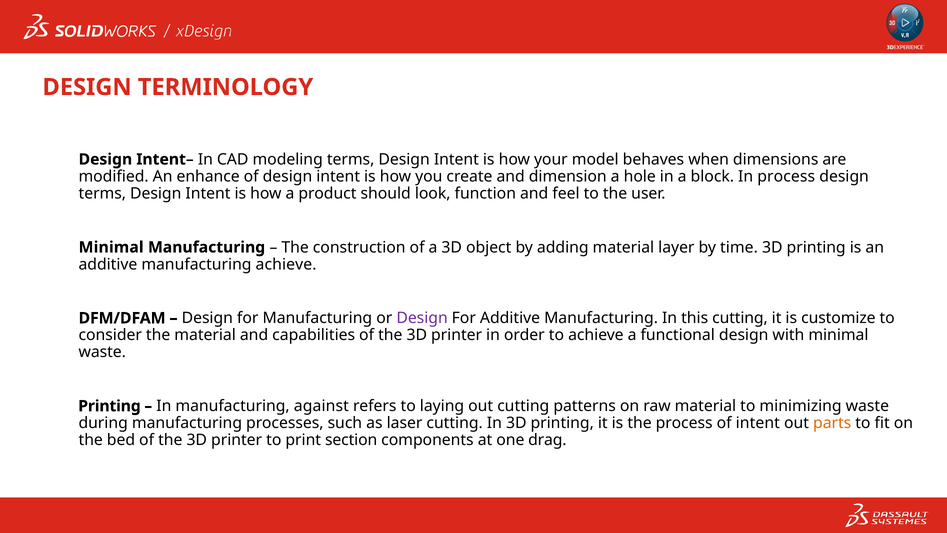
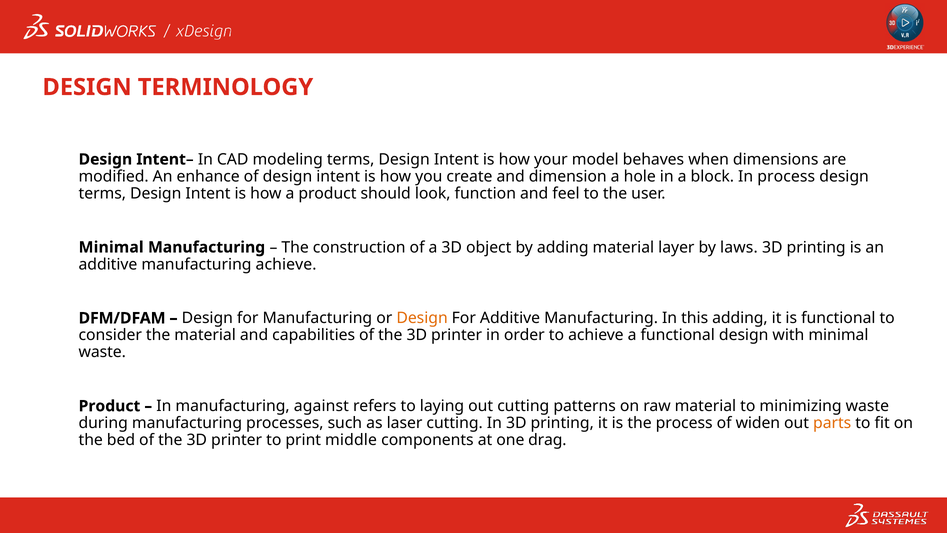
time: time -> laws
Design at (422, 318) colour: purple -> orange
this cutting: cutting -> adding
is customize: customize -> functional
Printing at (110, 406): Printing -> Product
of intent: intent -> widen
section: section -> middle
